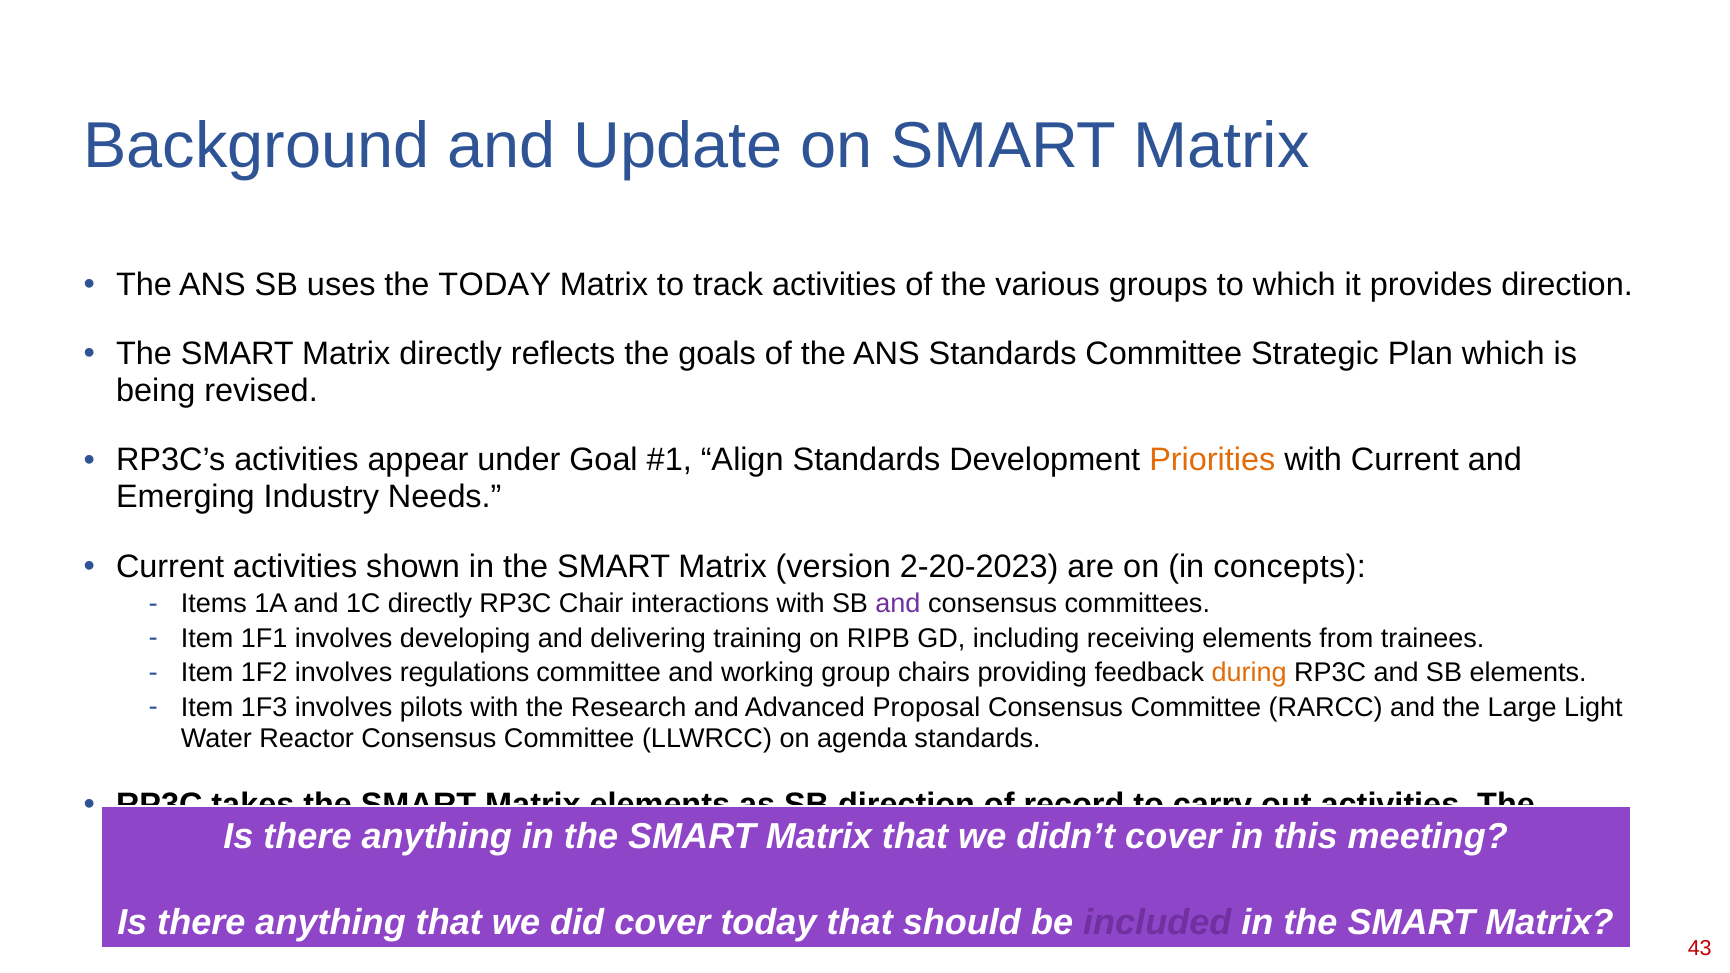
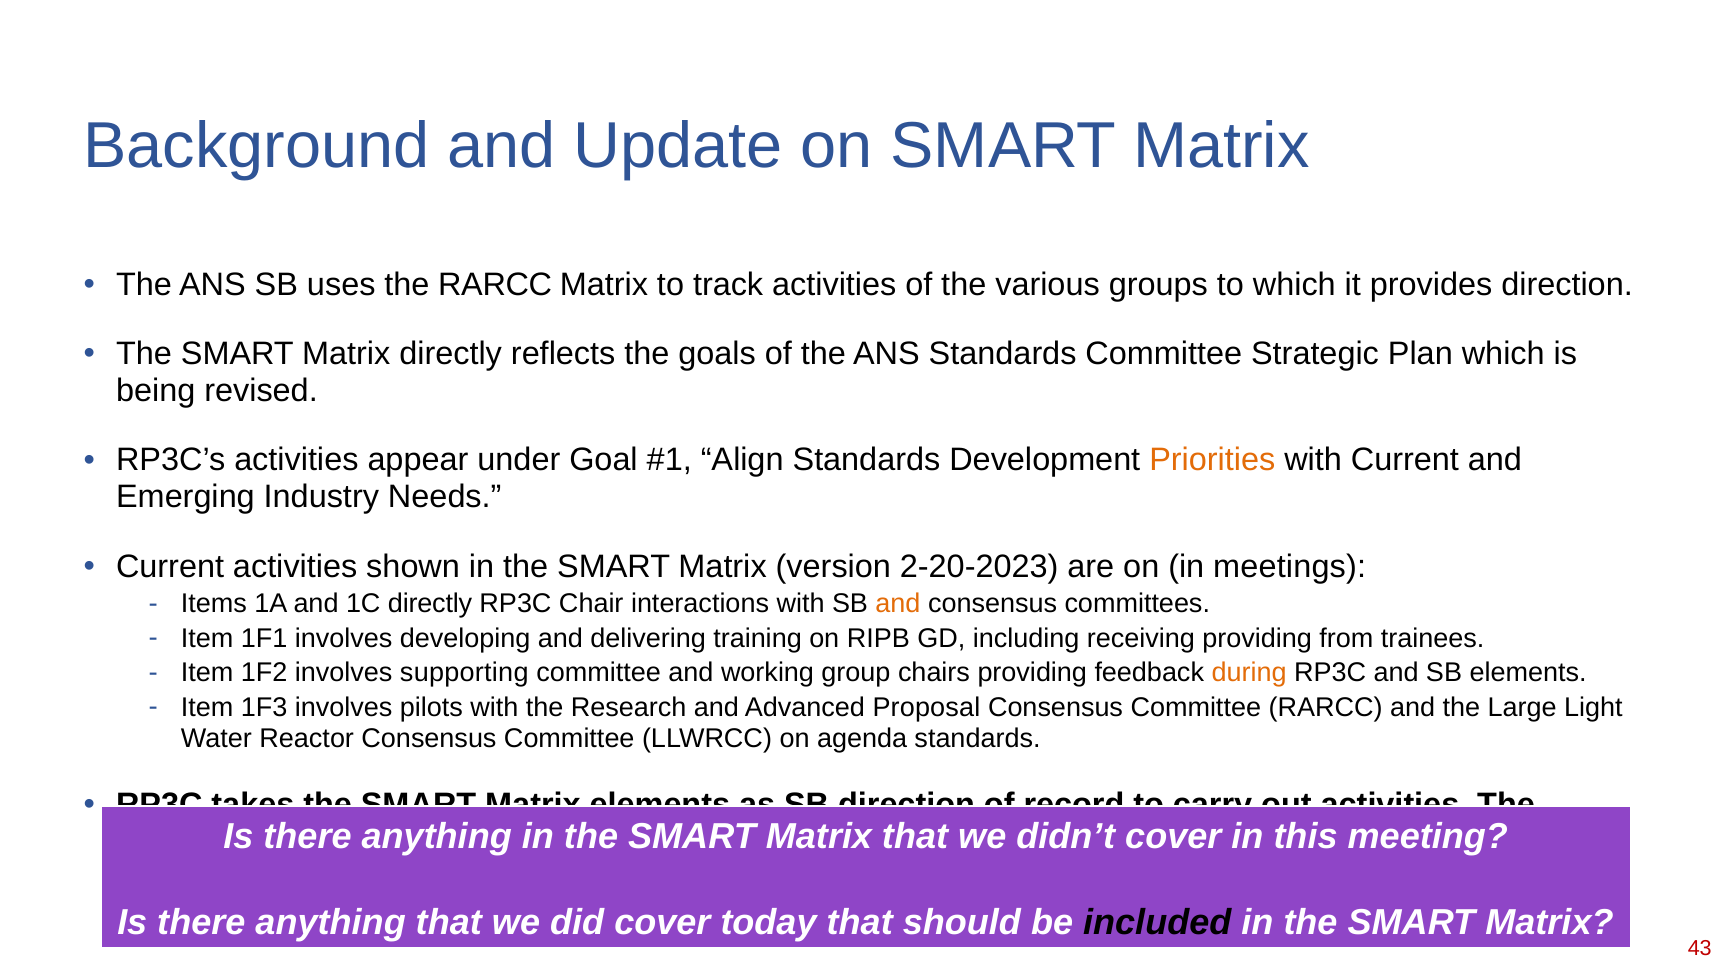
the TODAY: TODAY -> RARCC
concepts: concepts -> meetings
and at (898, 604) colour: purple -> orange
receiving elements: elements -> providing
regulations: regulations -> supporting
included colour: purple -> black
